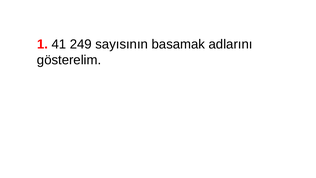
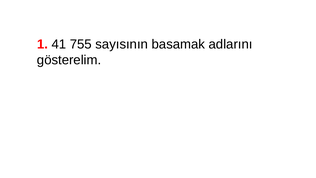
249: 249 -> 755
